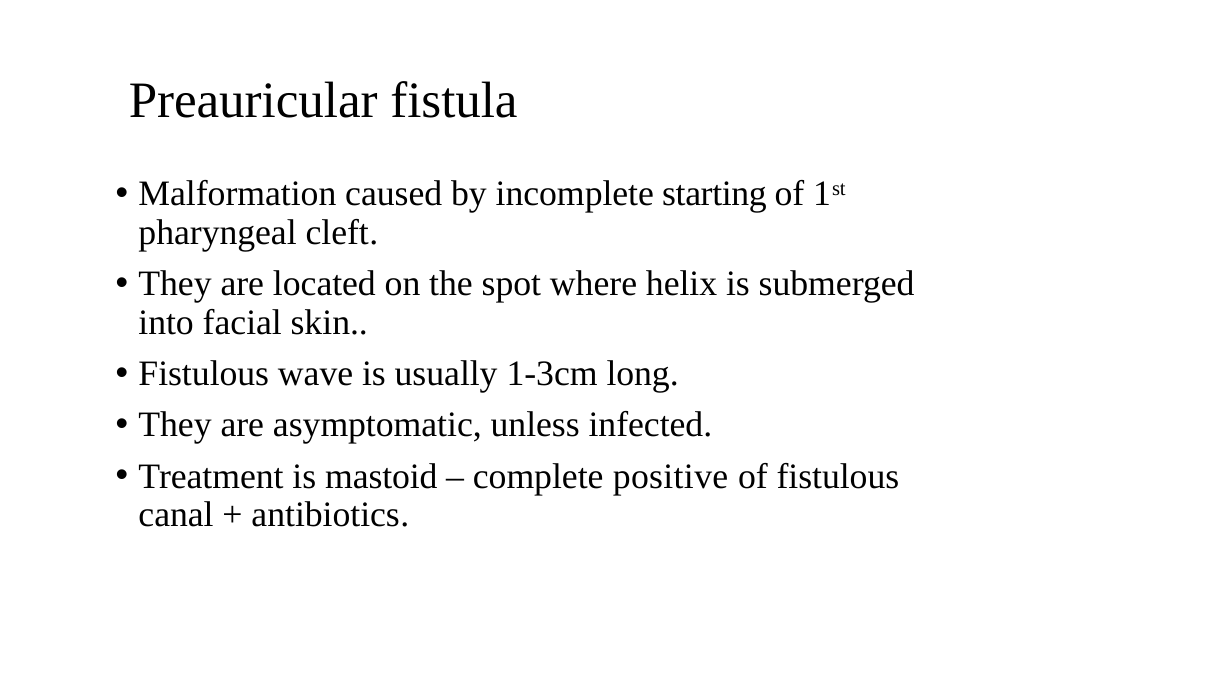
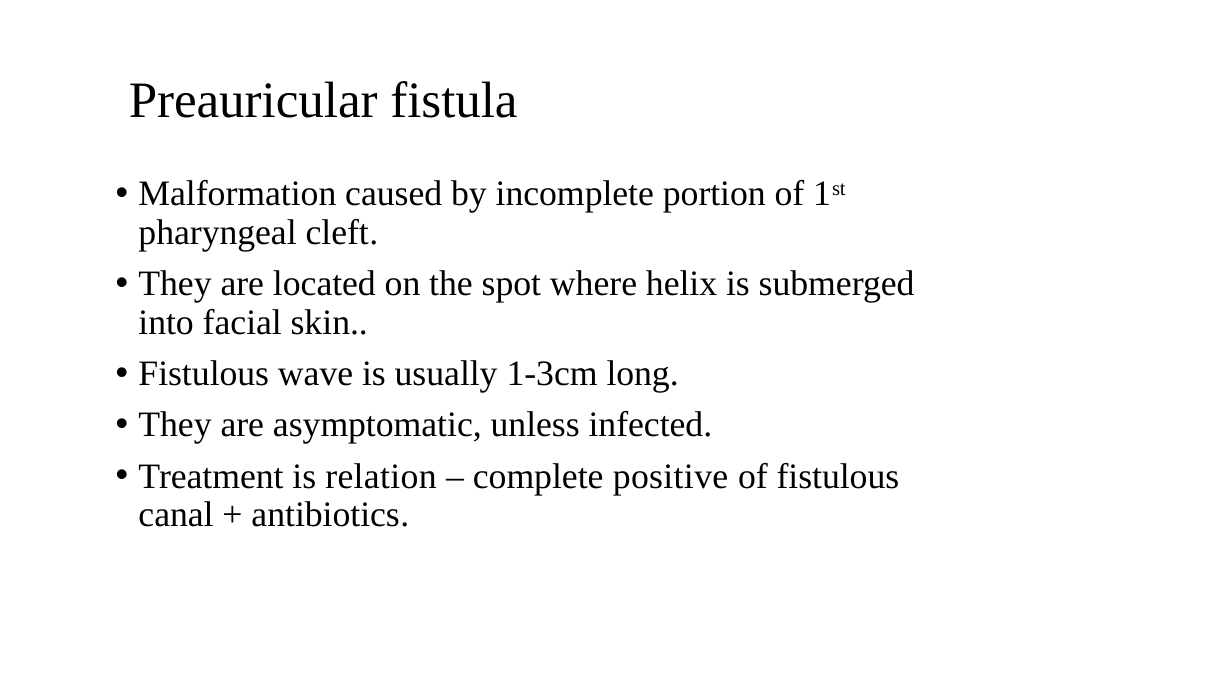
starting: starting -> portion
mastoid: mastoid -> relation
